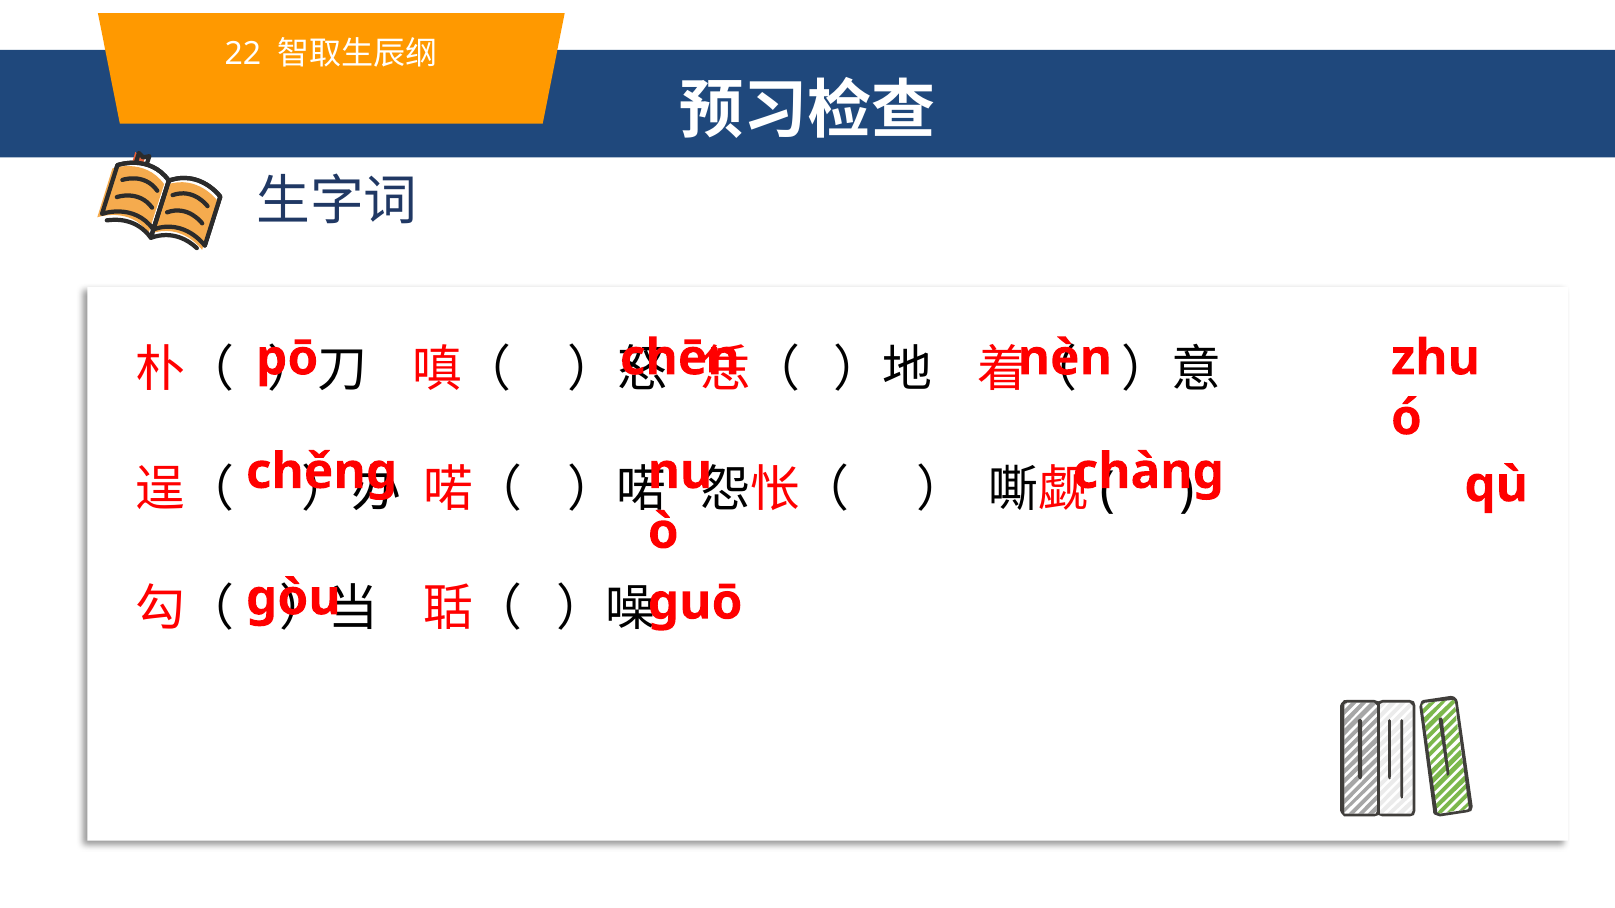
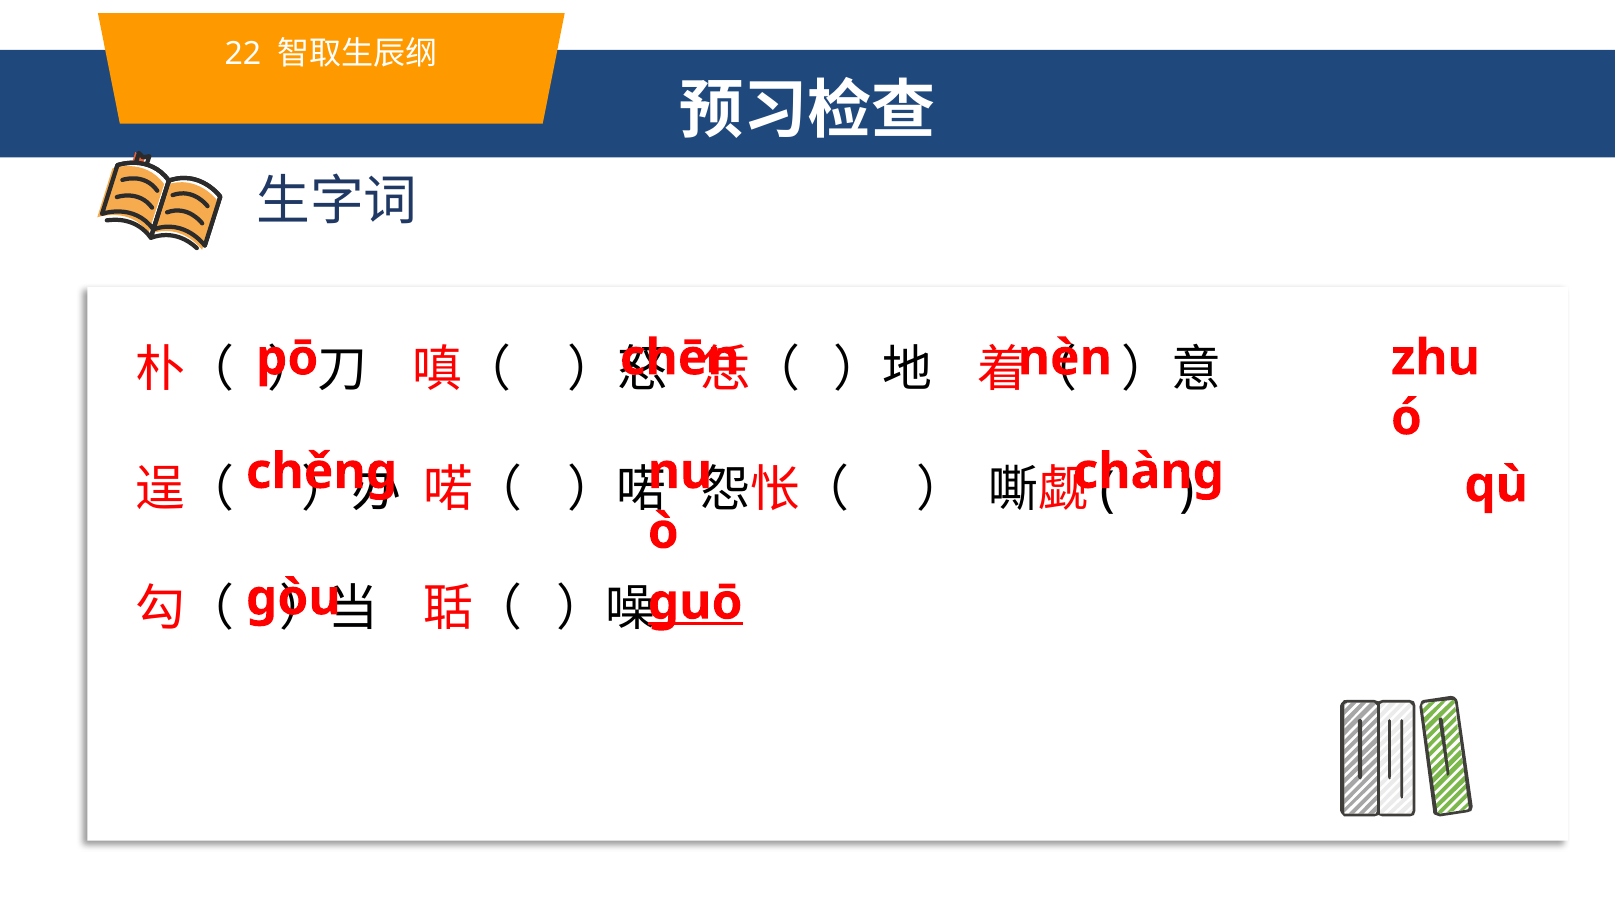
guō underline: none -> present
